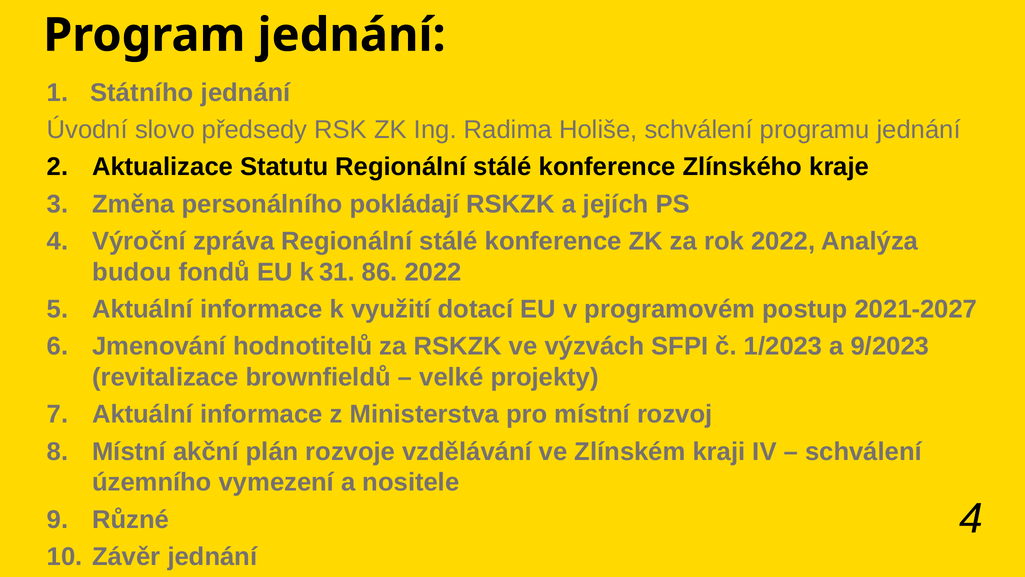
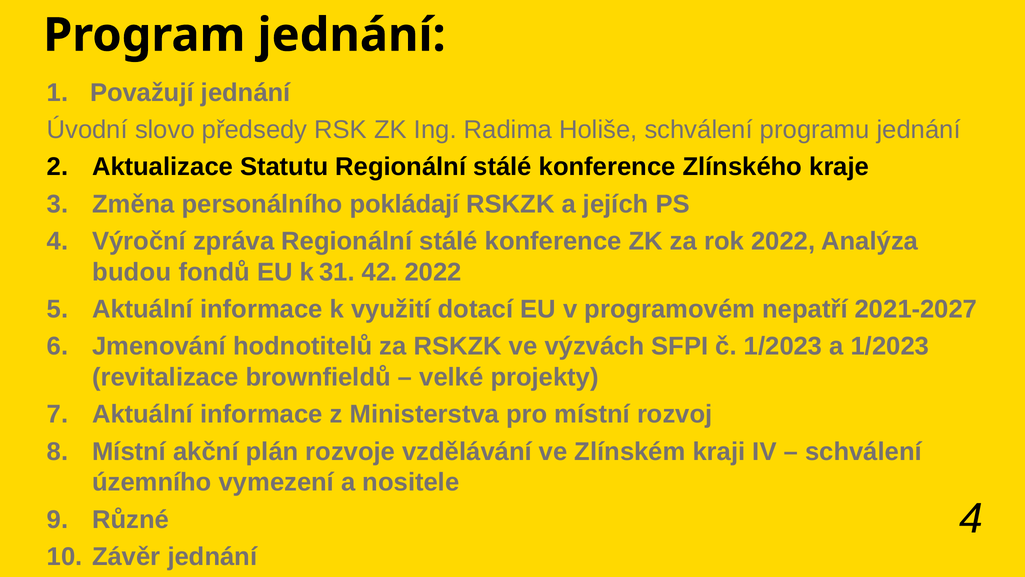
Státního: Státního -> Považují
86: 86 -> 42
postup: postup -> nepatří
a 9/2023: 9/2023 -> 1/2023
